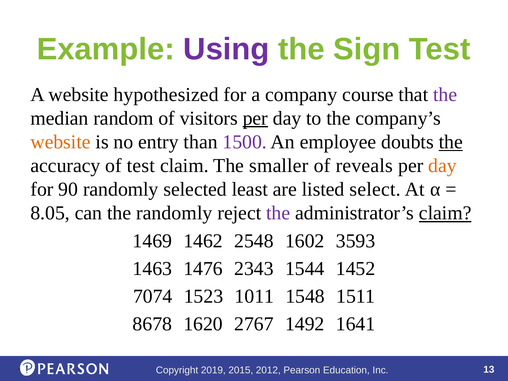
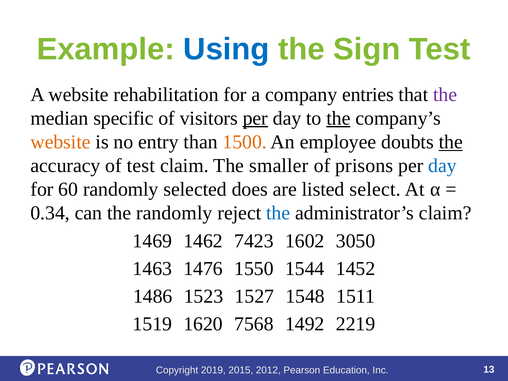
Using colour: purple -> blue
hypothesized: hypothesized -> rehabilitation
course: course -> entries
random: random -> specific
the at (338, 118) underline: none -> present
1500 colour: purple -> orange
reveals: reveals -> prisons
day at (443, 166) colour: orange -> blue
90: 90 -> 60
least: least -> does
8.05: 8.05 -> 0.34
the at (278, 213) colour: purple -> blue
claim at (445, 213) underline: present -> none
2548: 2548 -> 7423
3593: 3593 -> 3050
2343: 2343 -> 1550
7074: 7074 -> 1486
1011: 1011 -> 1527
8678: 8678 -> 1519
2767: 2767 -> 7568
1641: 1641 -> 2219
